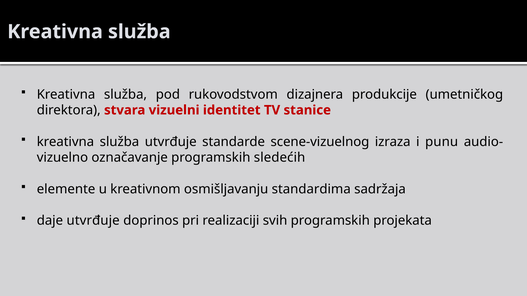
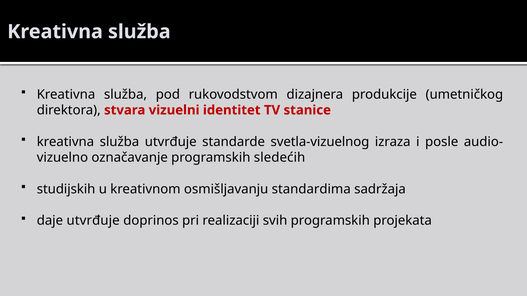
scene-vizuelnog: scene-vizuelnog -> svetla-vizuelnog
punu: punu -> posle
elemente: elemente -> studijskih
